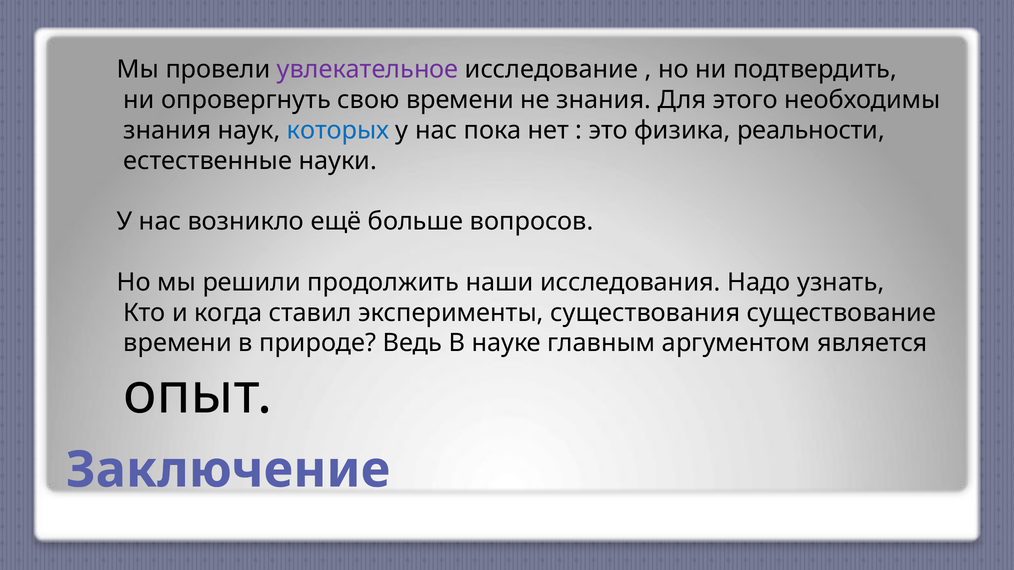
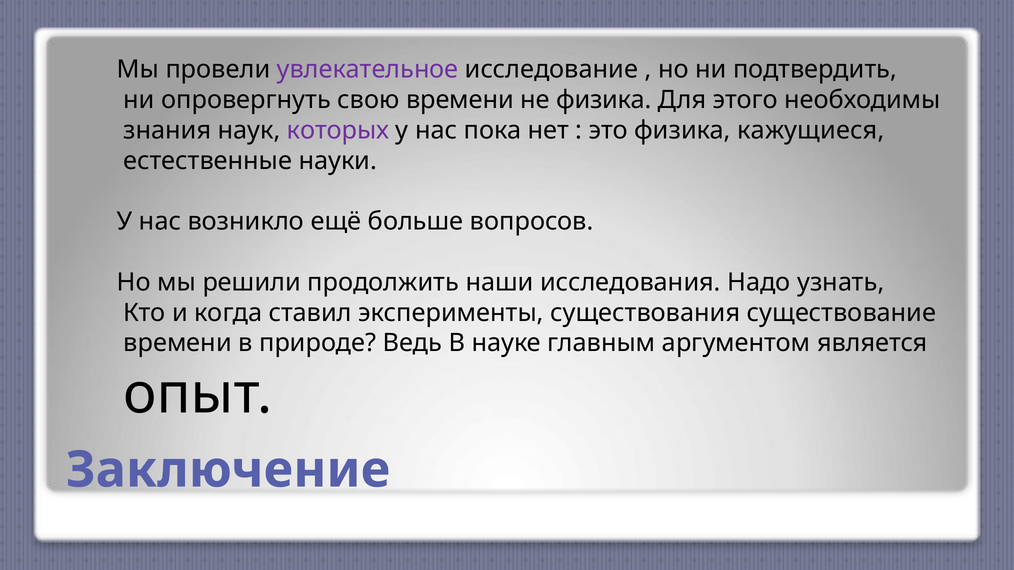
не знания: знания -> физика
которых colour: blue -> purple
реальности: реальности -> кажущиеся
